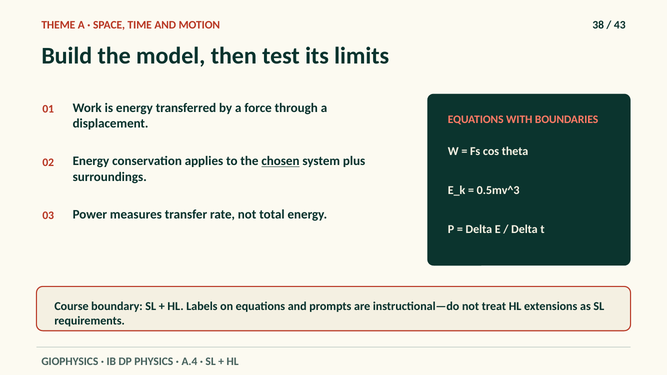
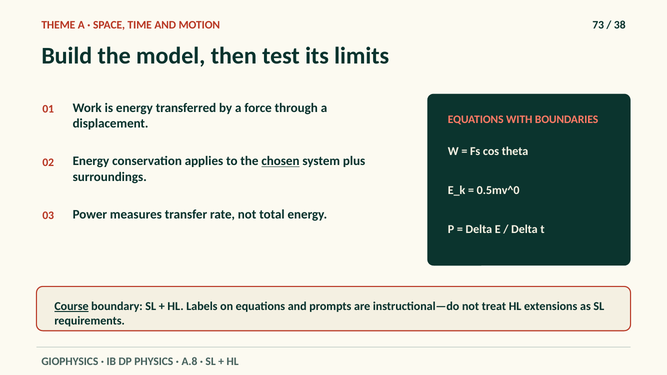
38: 38 -> 73
43: 43 -> 38
0.5mv^3: 0.5mv^3 -> 0.5mv^0
Course underline: none -> present
A.4: A.4 -> A.8
